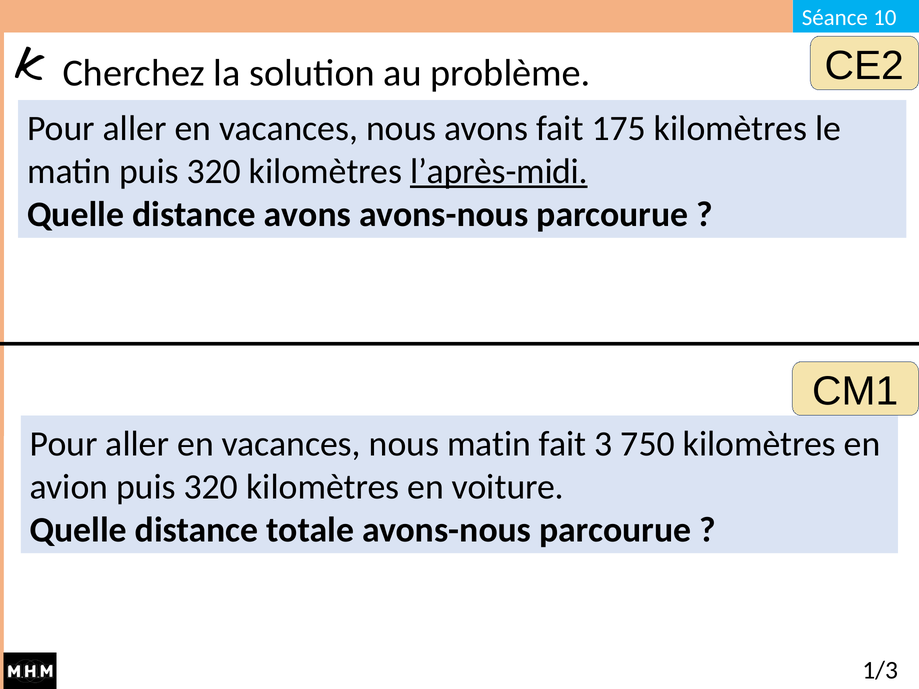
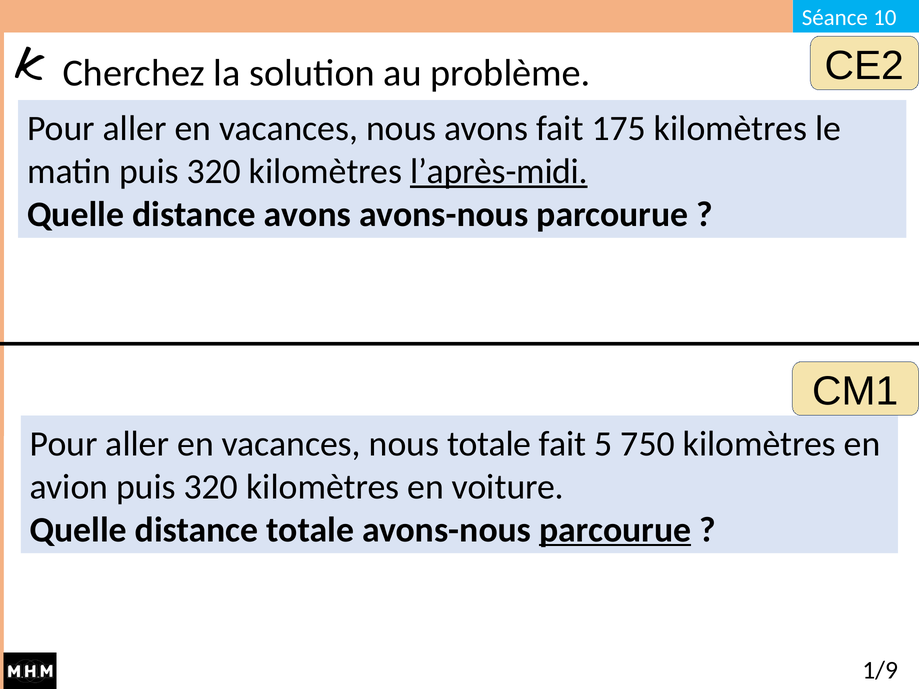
nous matin: matin -> totale
3: 3 -> 5
parcourue at (615, 530) underline: none -> present
1/3: 1/3 -> 1/9
